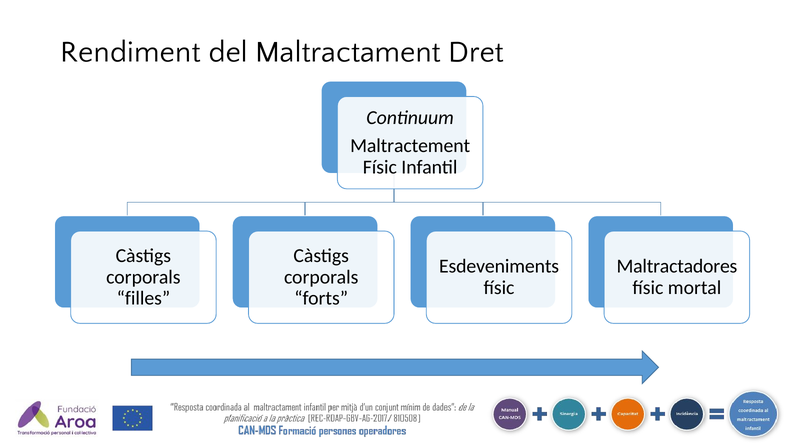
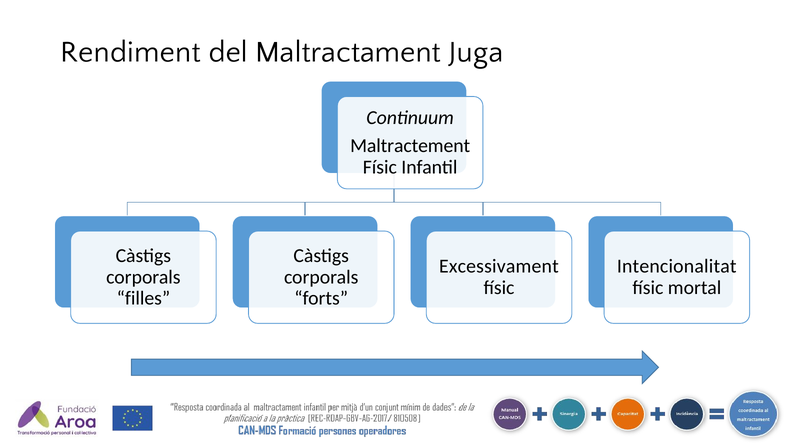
Dret: Dret -> Juga
Esdeveniments: Esdeveniments -> Excessivament
Maltractadores: Maltractadores -> Intencionalitat
